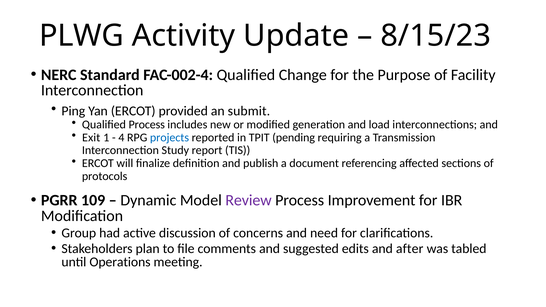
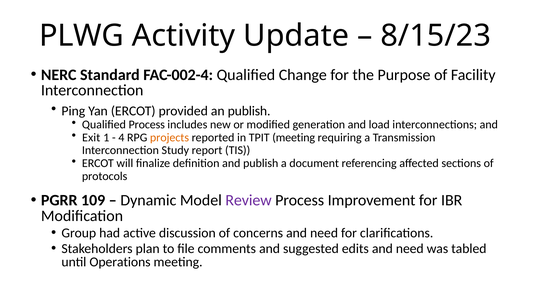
an submit: submit -> publish
projects colour: blue -> orange
TPIT pending: pending -> meeting
edits and after: after -> need
